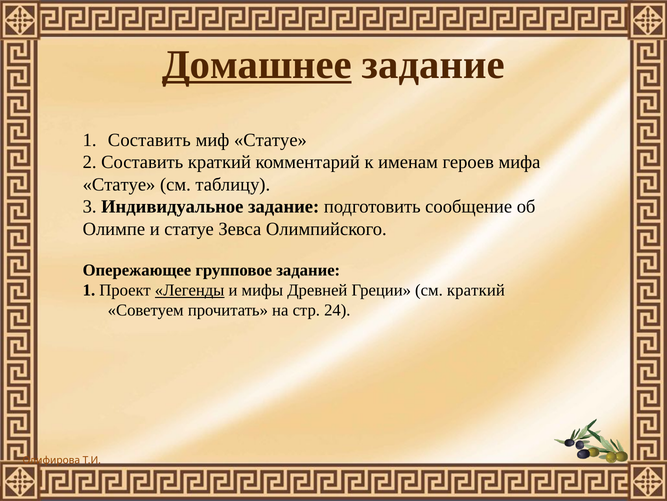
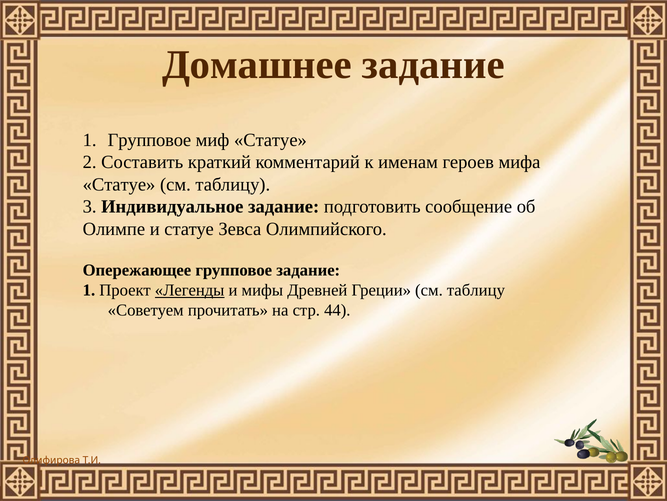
Домашнее underline: present -> none
1 Составить: Составить -> Групповое
Греции см краткий: краткий -> таблицу
24: 24 -> 44
